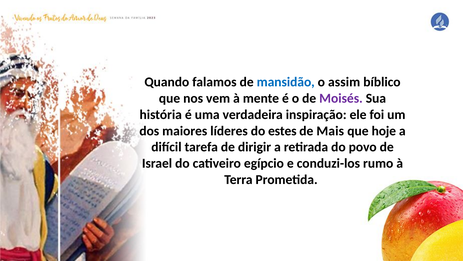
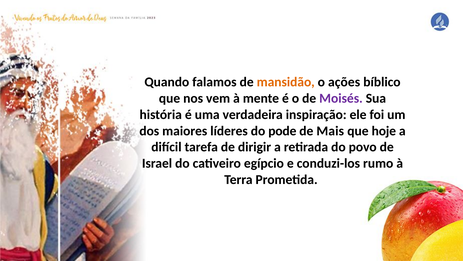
mansidão colour: blue -> orange
assim: assim -> ações
estes: estes -> pode
